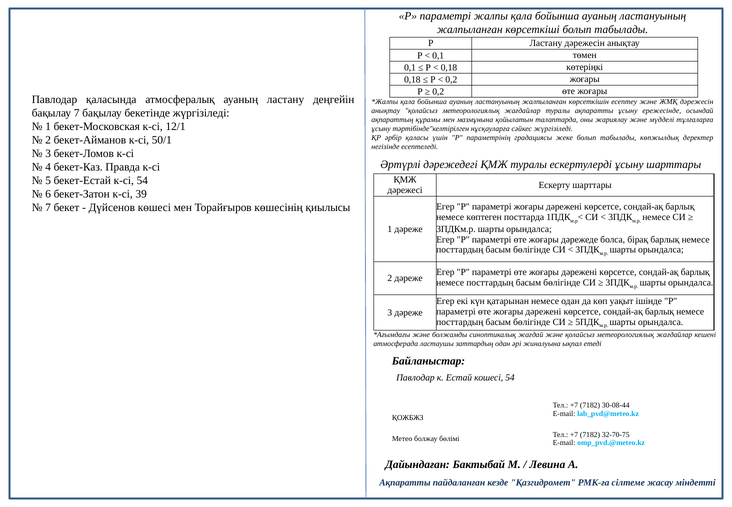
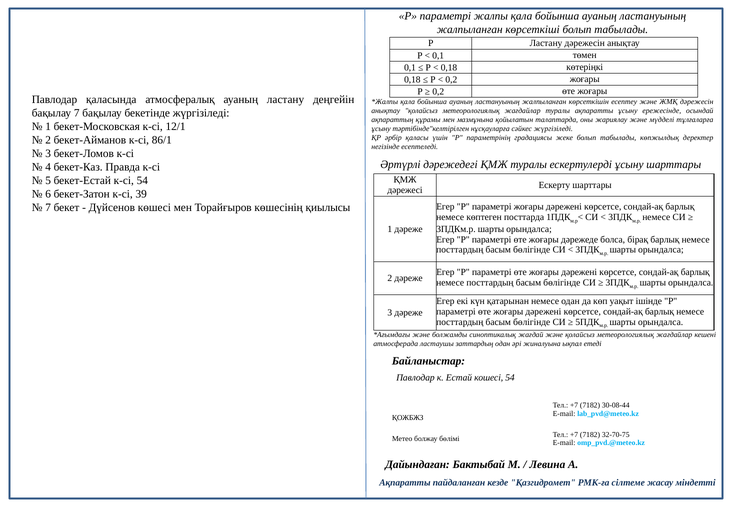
50/1: 50/1 -> 86/1
